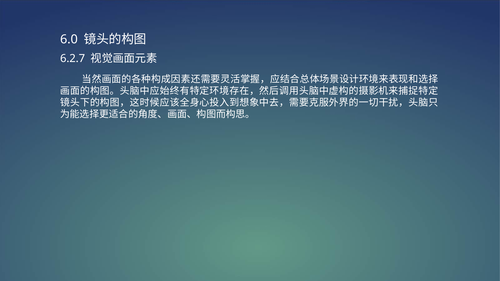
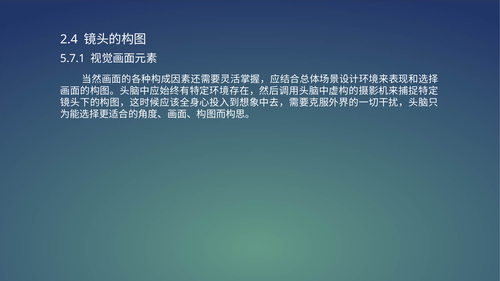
6.0: 6.0 -> 2.4
6.2.7: 6.2.7 -> 5.7.1
